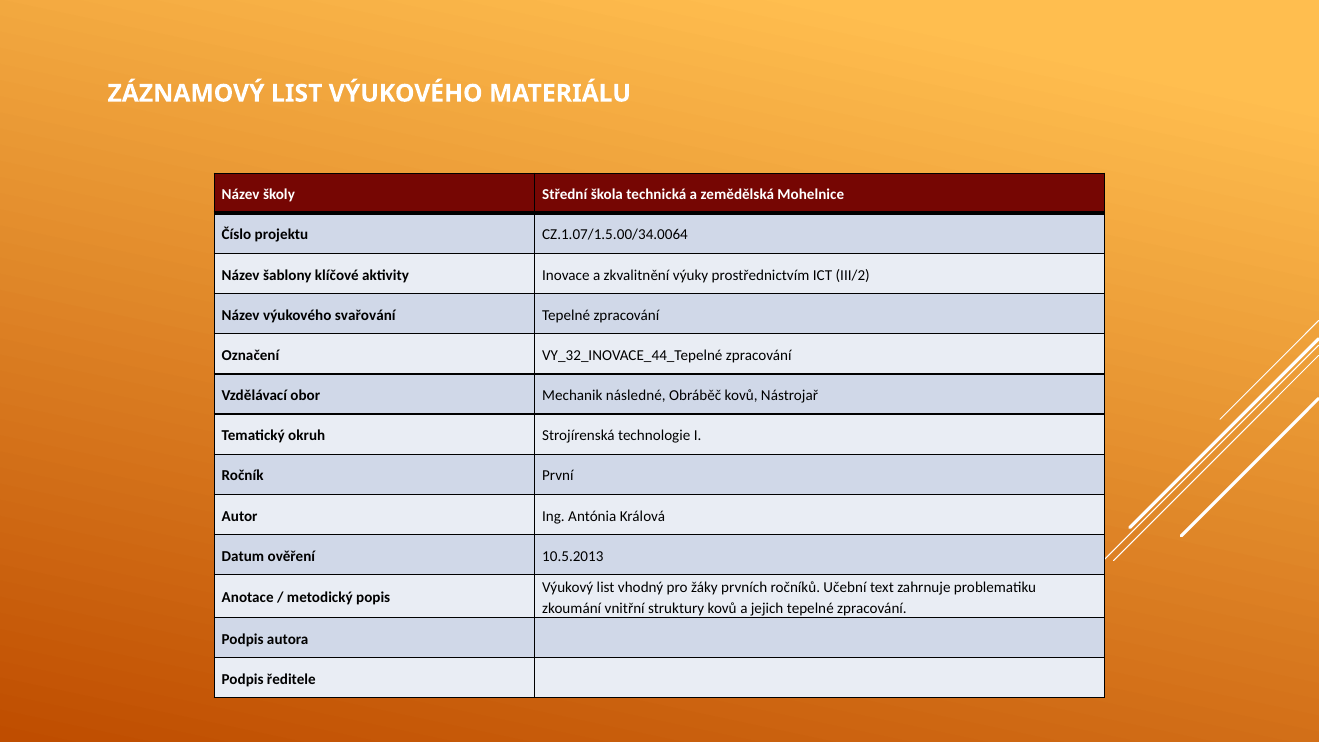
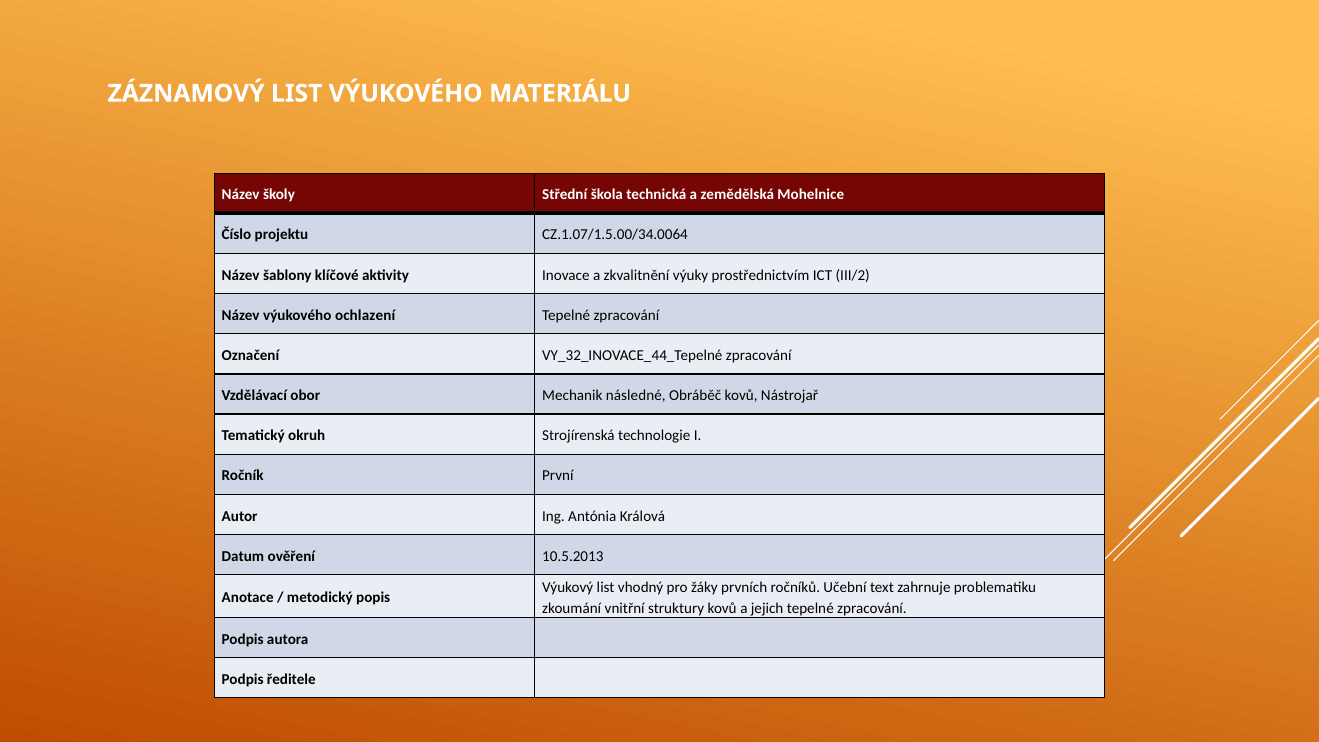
svařování: svařování -> ochlazení
